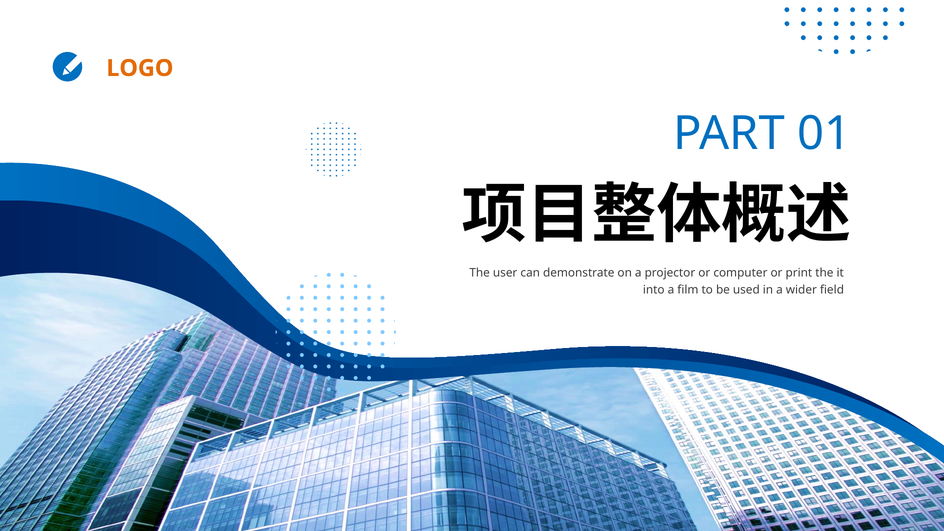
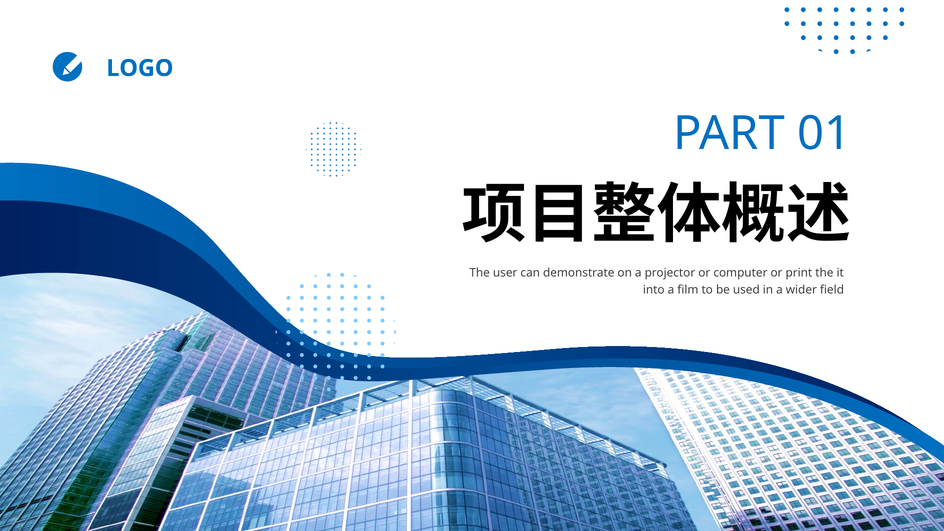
LOGO colour: orange -> blue
